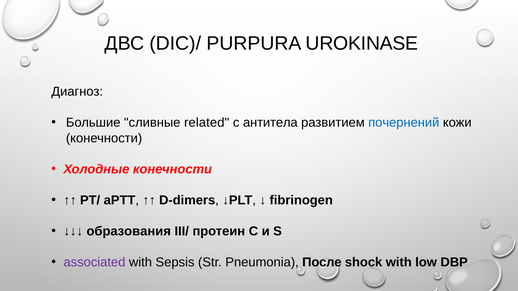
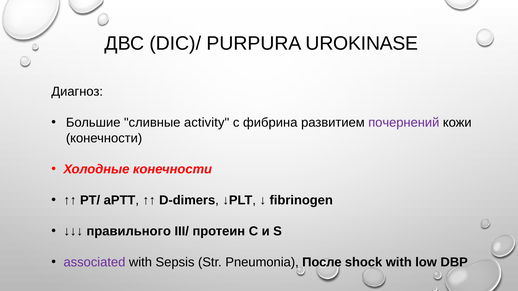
related: related -> activity
антитела: антитела -> фибрина
почернений colour: blue -> purple
образования: образования -> правильного
